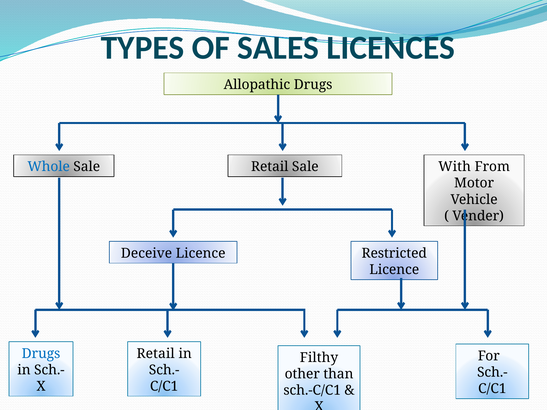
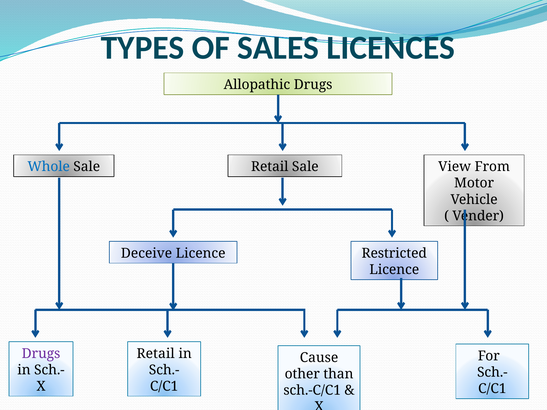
With: With -> View
Drugs at (41, 354) colour: blue -> purple
Filthy: Filthy -> Cause
